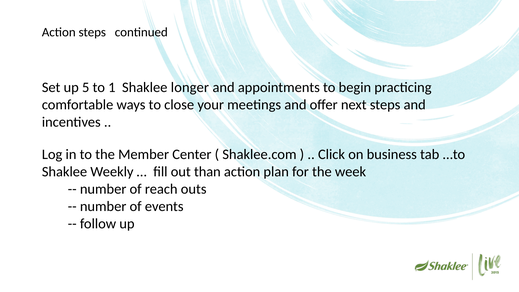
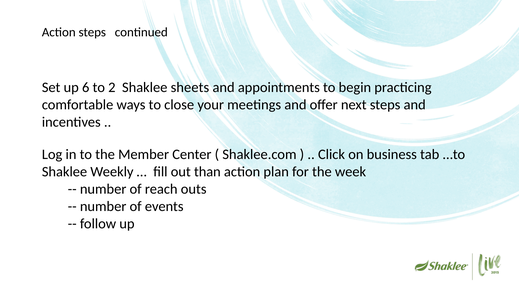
5: 5 -> 6
1: 1 -> 2
longer: longer -> sheets
